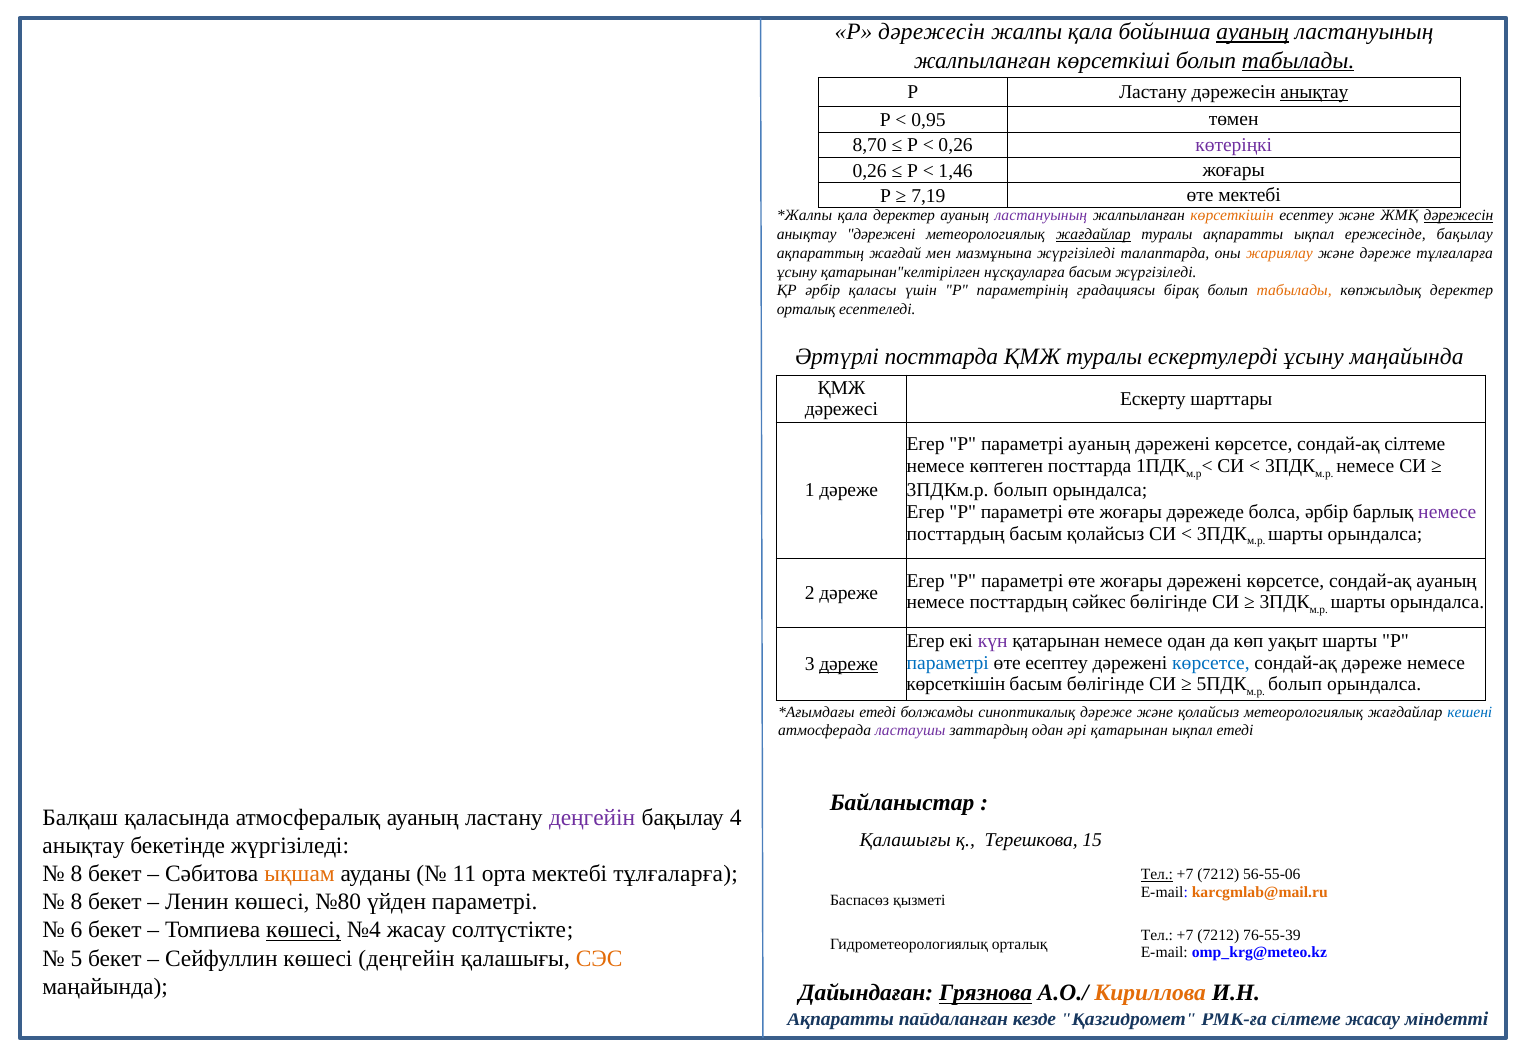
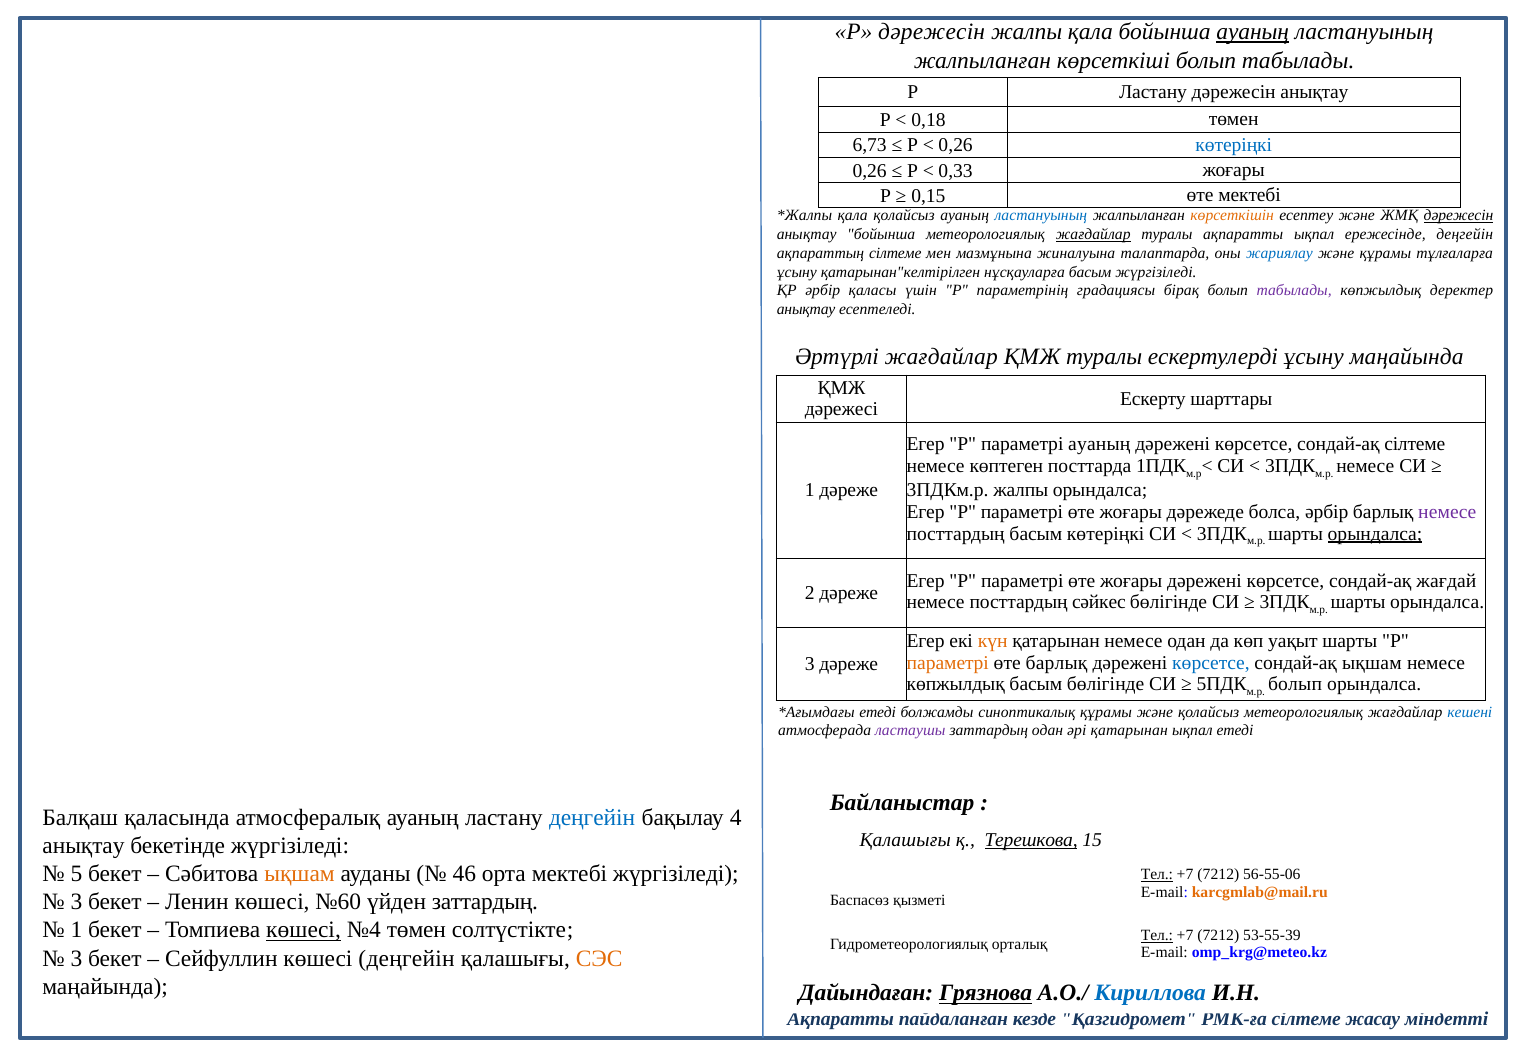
табылады at (1298, 60) underline: present -> none
анықтау at (1314, 92) underline: present -> none
0,95: 0,95 -> 0,18
8,70: 8,70 -> 6,73
көтеріңкі at (1234, 145) colour: purple -> blue
1,46: 1,46 -> 0,33
7,19: 7,19 -> 0,15
қала деректер: деректер -> қолайсыз
ластануының at (1041, 216) colour: purple -> blue
анықтау дәрежені: дәрежені -> бойынша
ережесінде бақылау: бақылау -> деңгейін
ақпараттың жағдай: жағдай -> сілтеме
мазмұнына жүргізіледі: жүргізіледі -> жиналуына
жариялау colour: orange -> blue
және дәреже: дәреже -> құрамы
табылады at (1294, 291) colour: orange -> purple
орталық at (806, 310): орталық -> анықтау
Әртүрлі посттарда: посттарда -> жағдайлар
3ПДКм.р болып: болып -> жалпы
басым қолайсыз: қолайсыз -> көтеріңкі
орындалса at (1375, 534) underline: none -> present
сондай-ақ ауаның: ауаның -> жағдай
күн colour: purple -> orange
параметрі at (948, 663) colour: blue -> orange
өте есептеу: есептеу -> барлық
сондай-ақ дәреже: дәреже -> ықшам
дәреже at (849, 664) underline: present -> none
көрсеткішін at (956, 684): көрсеткішін -> көпжылдық
синоптикалық дәреже: дәреже -> құрамы
деңгейін at (592, 818) colour: purple -> blue
Терешкова underline: none -> present
8 at (76, 874): 8 -> 5
11: 11 -> 46
мектебі тұлғаларға: тұлғаларға -> жүргізіледі
8 at (76, 902): 8 -> 3
№80: №80 -> №60
үйден параметрі: параметрі -> заттардың
6 at (76, 931): 6 -> 1
№4 жасау: жасау -> төмен
Тел at (1157, 936) underline: none -> present
76-55-39: 76-55-39 -> 53-55-39
5 at (76, 959): 5 -> 3
Кириллова colour: orange -> blue
